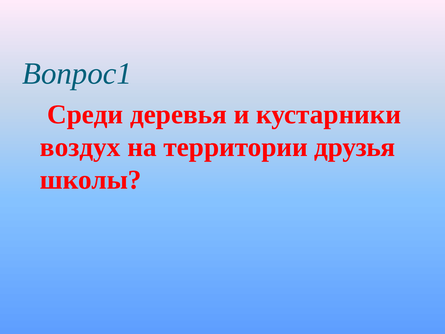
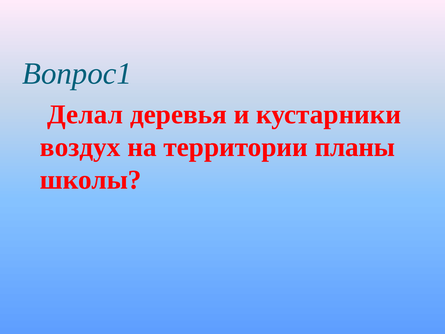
Среди: Среди -> Делал
друзья: друзья -> планы
